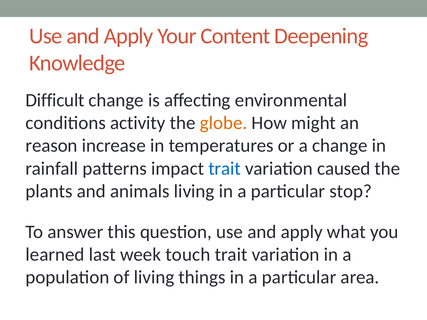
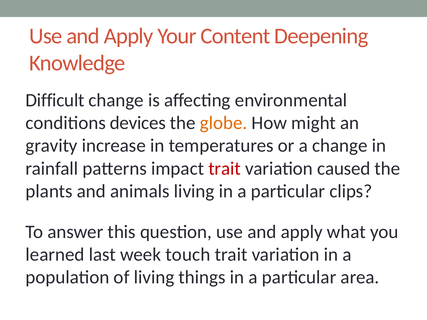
activity: activity -> devices
reason: reason -> gravity
trait at (225, 169) colour: blue -> red
stop: stop -> clips
